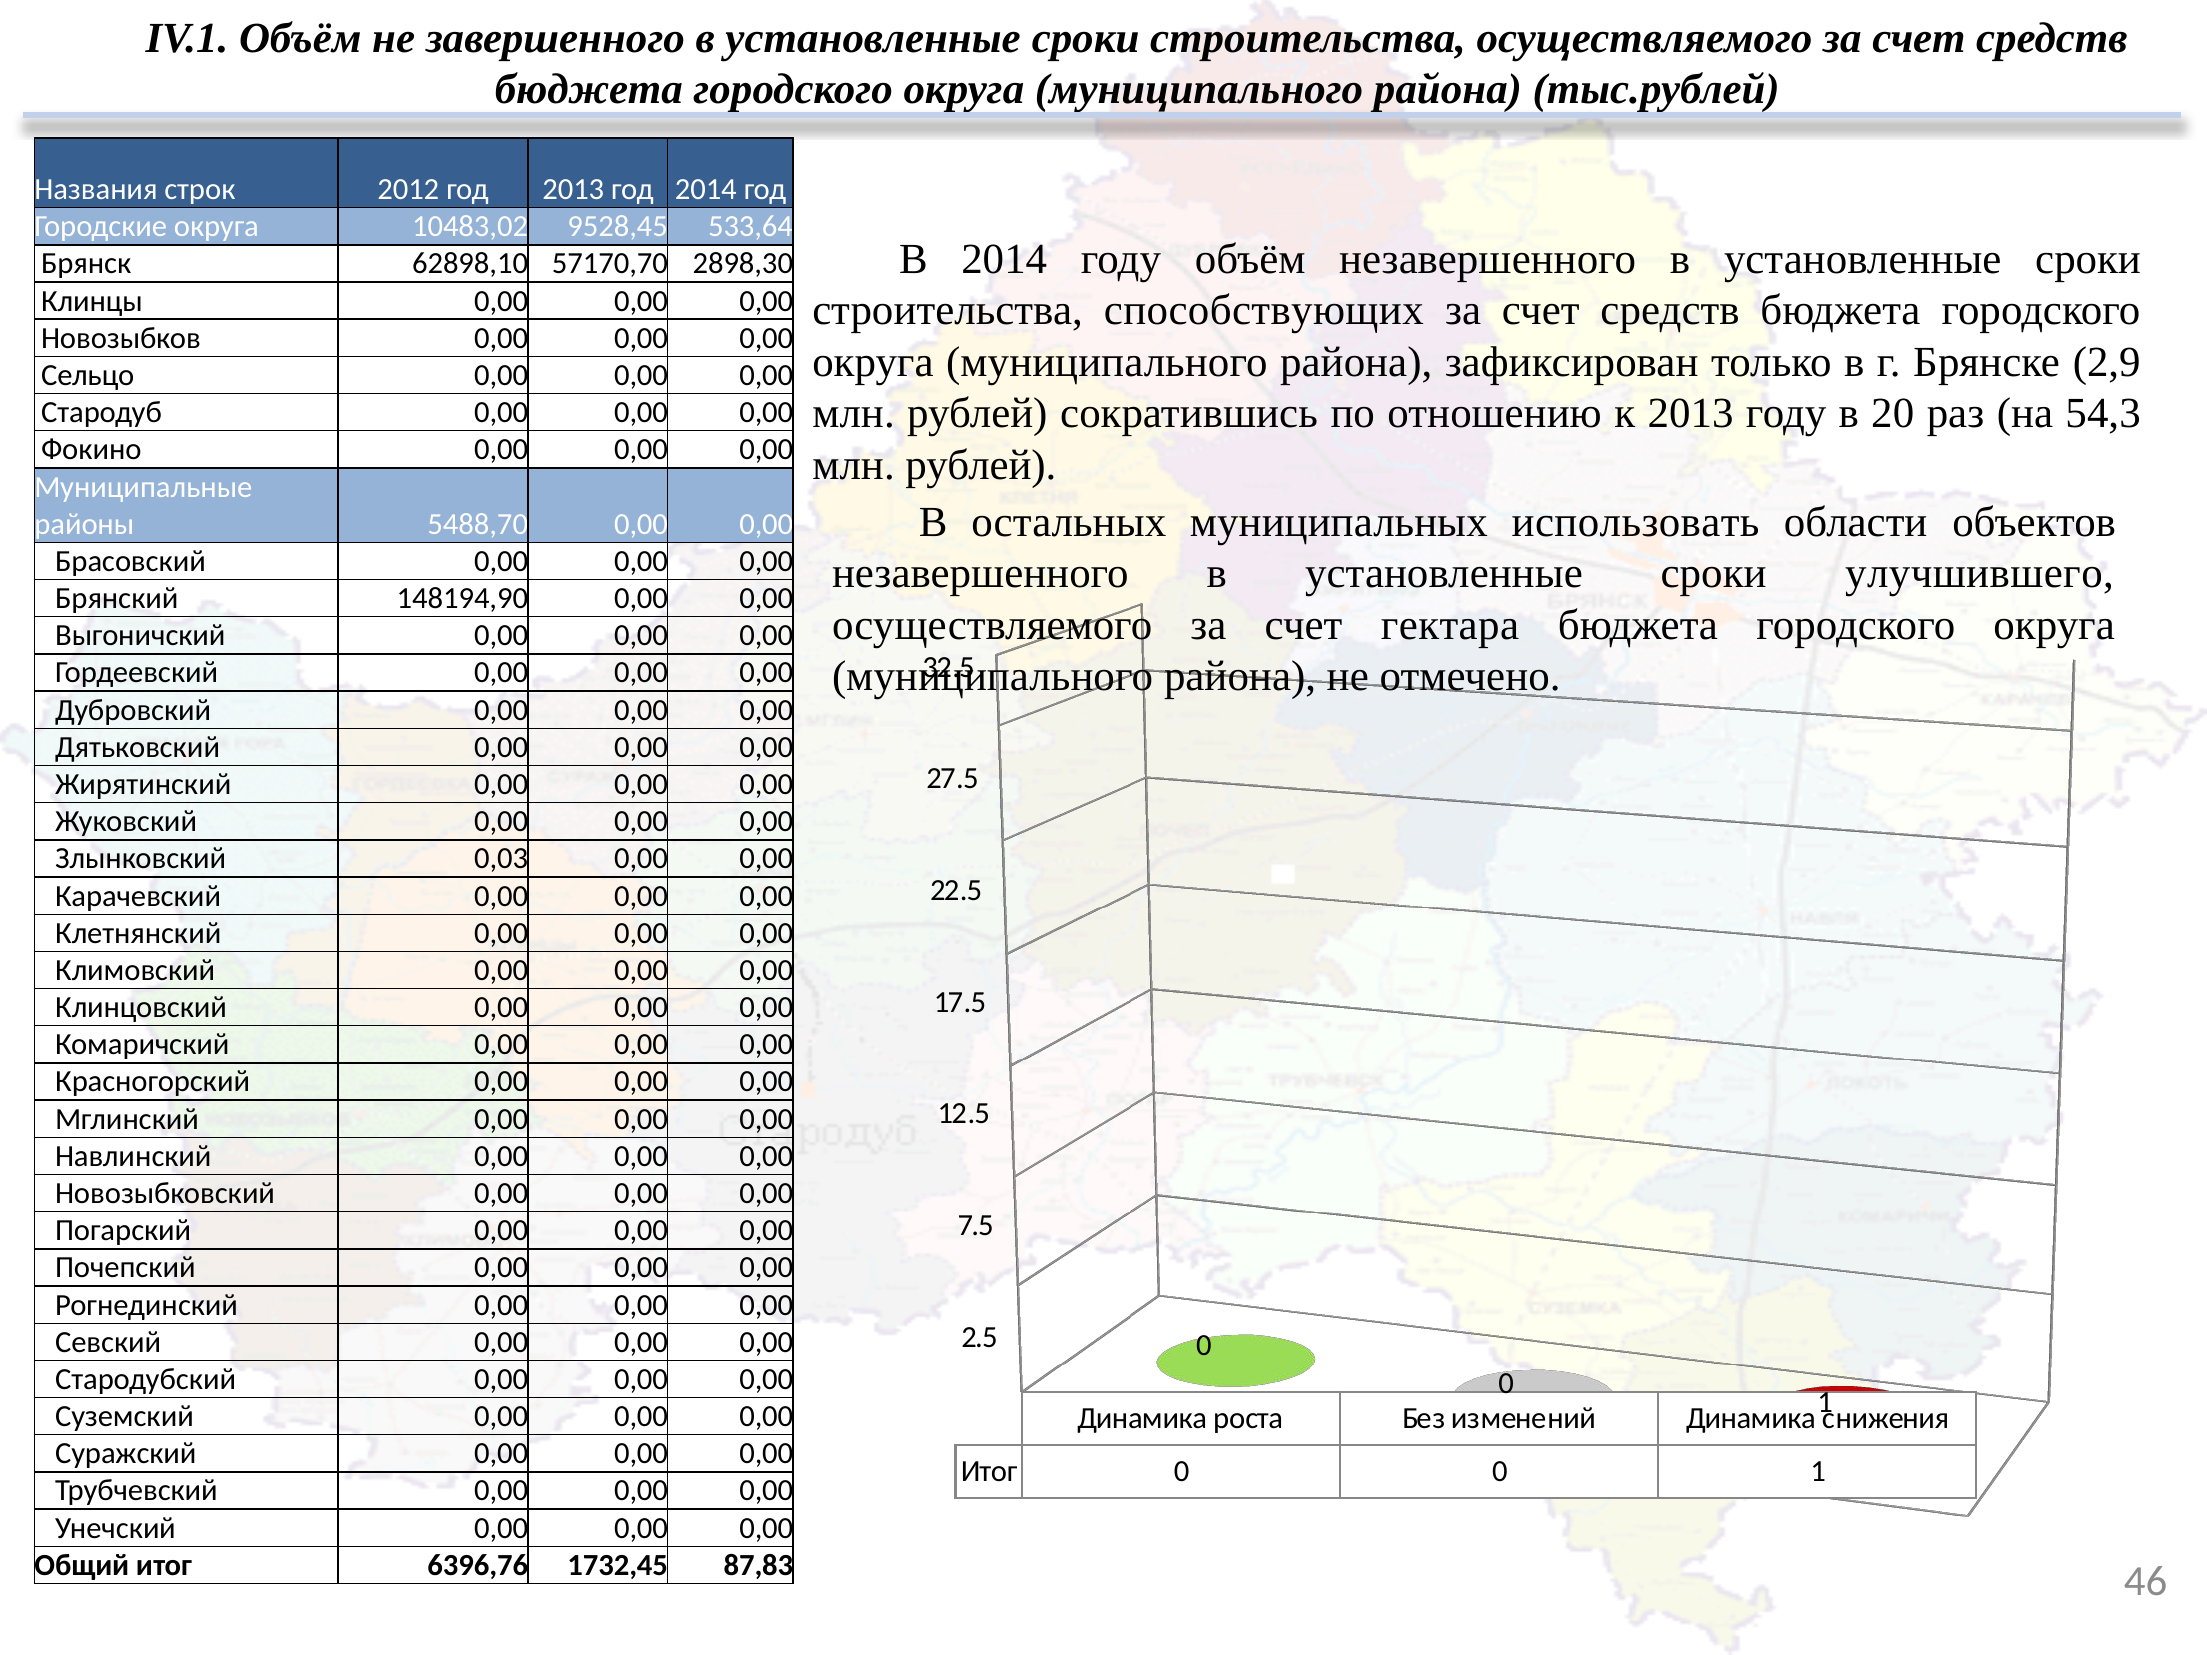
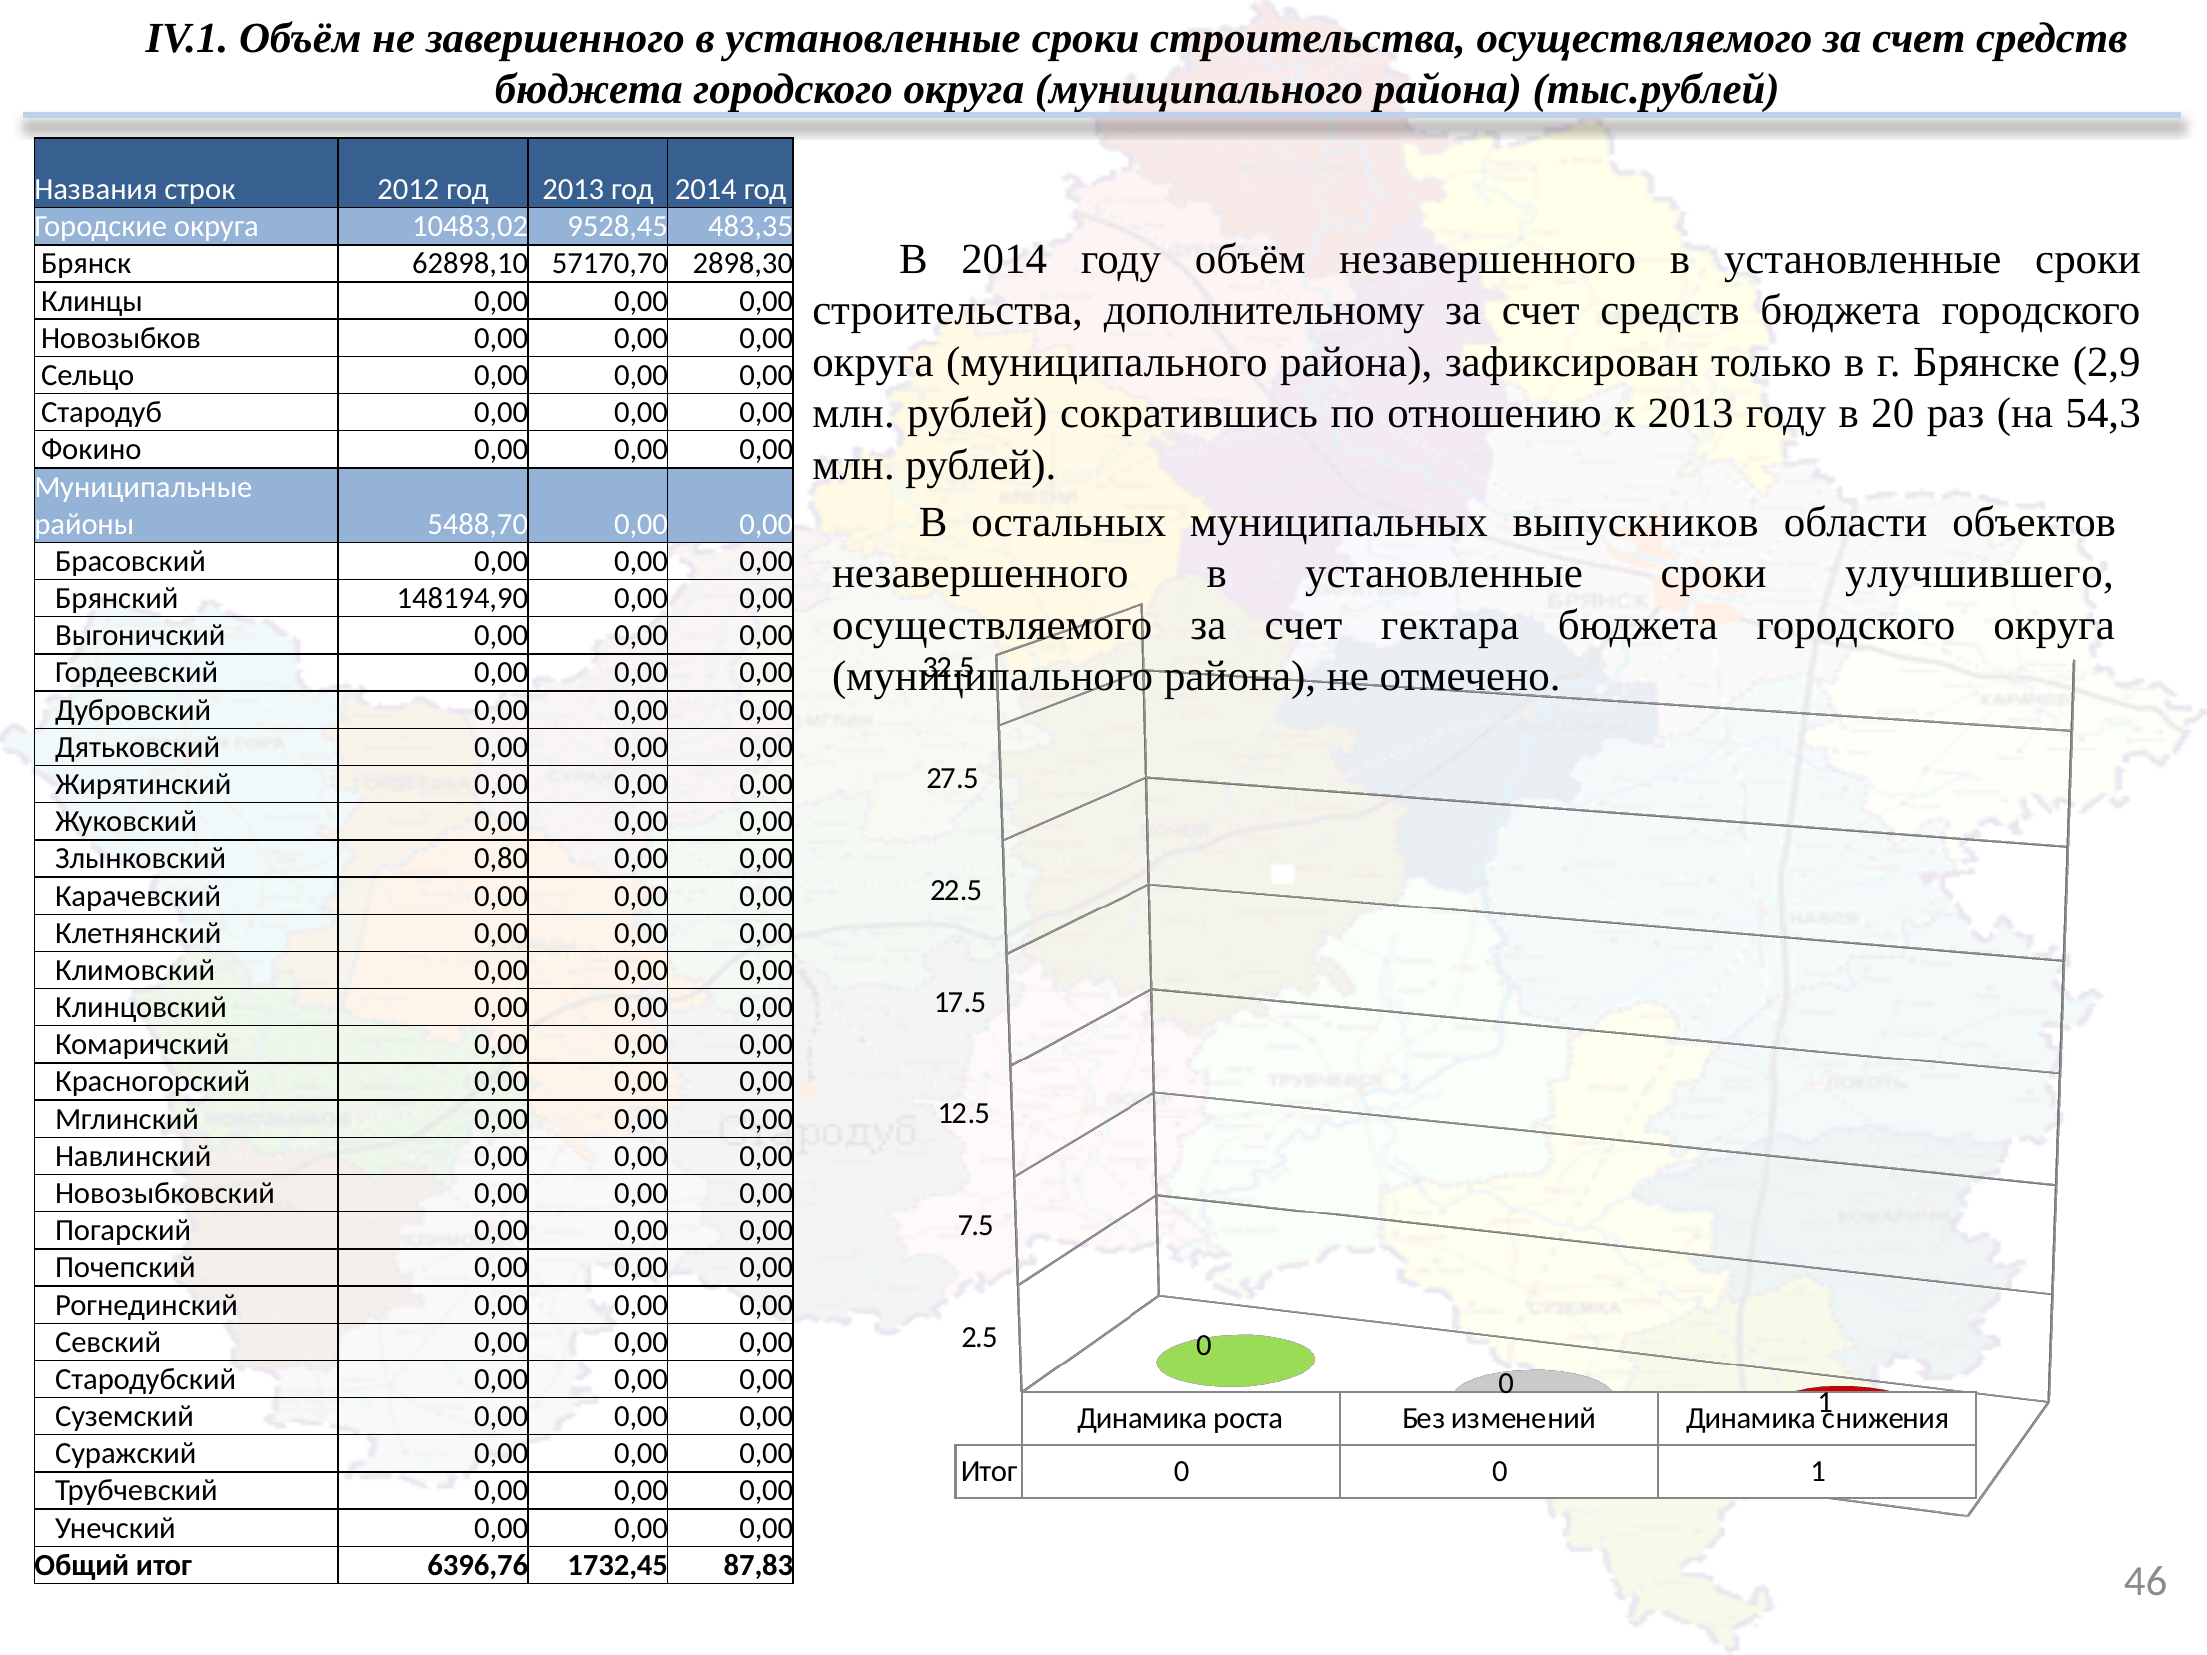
533,64: 533,64 -> 483,35
способствующих: способствующих -> дополнительному
использовать: использовать -> выпускников
0,03: 0,03 -> 0,80
